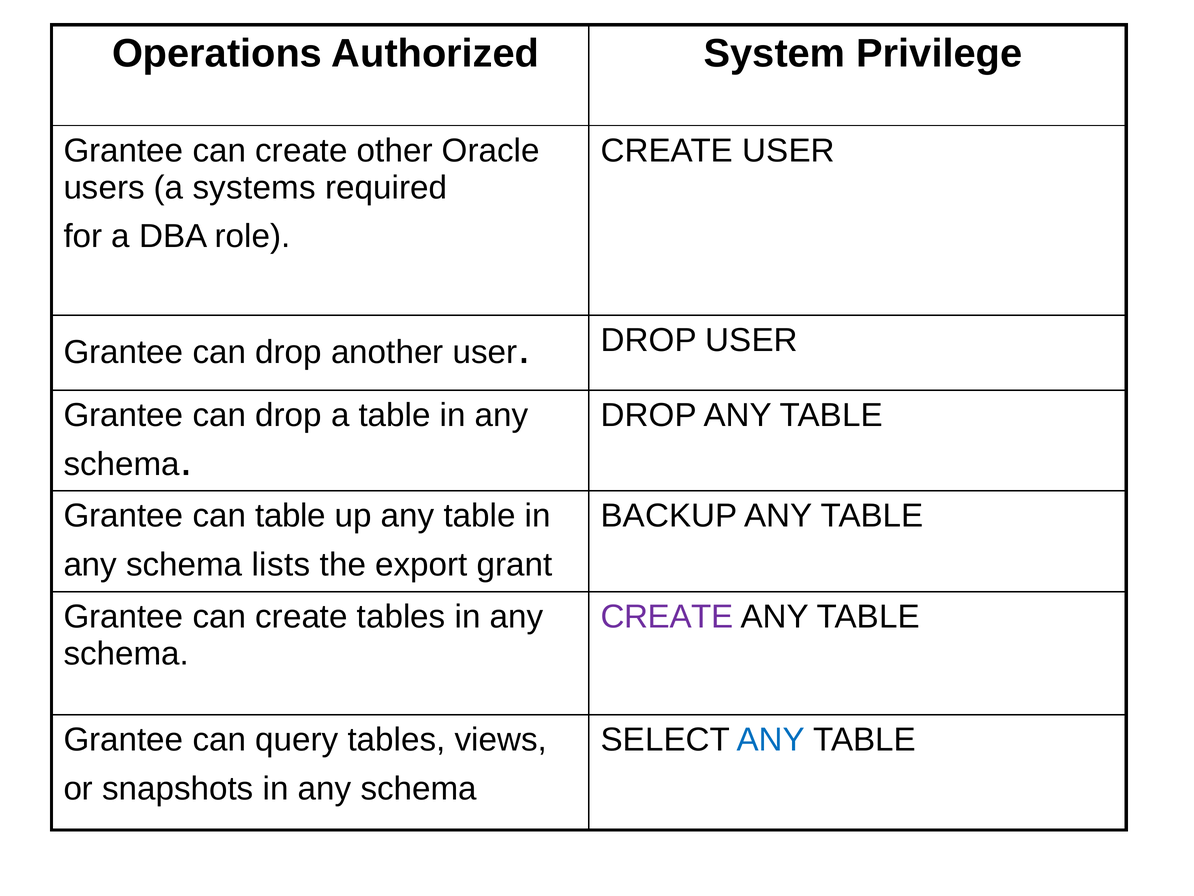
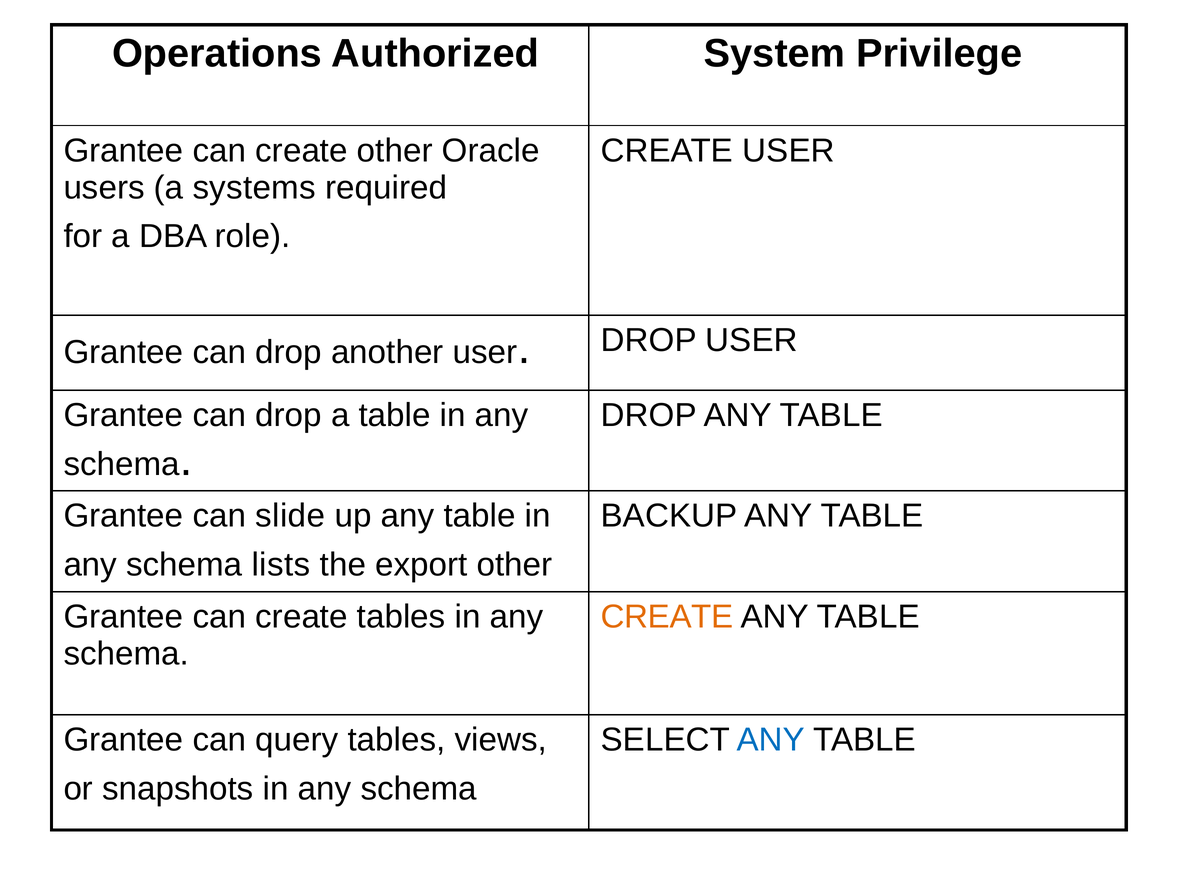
can table: table -> slide
export grant: grant -> other
CREATE at (667, 616) colour: purple -> orange
